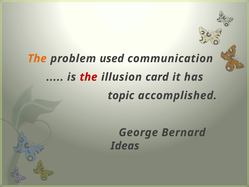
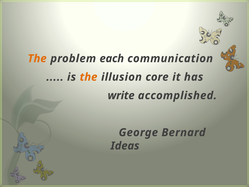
used: used -> each
the at (89, 77) colour: red -> orange
card: card -> core
topic: topic -> write
